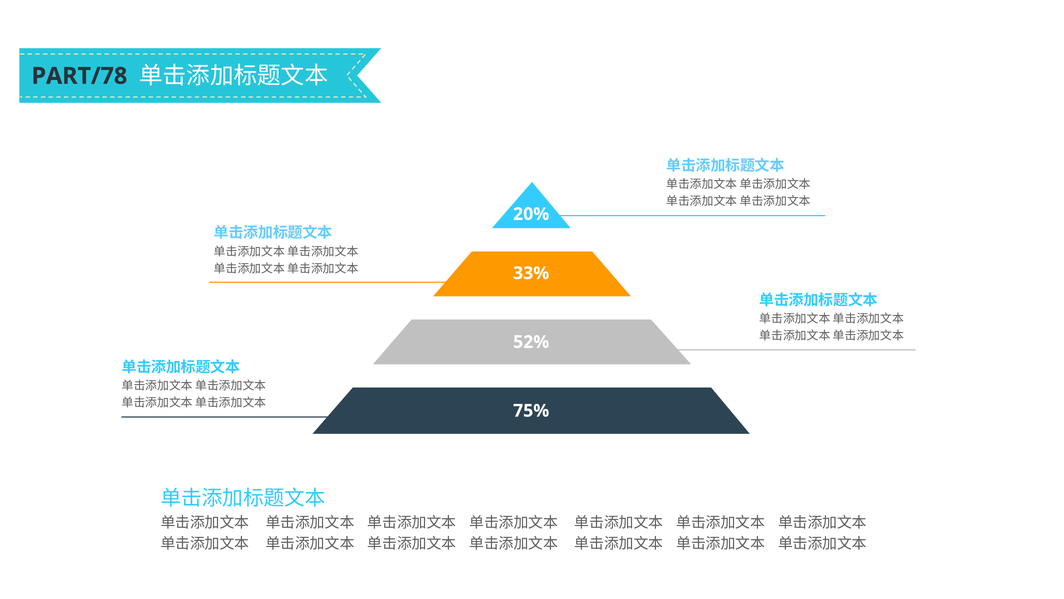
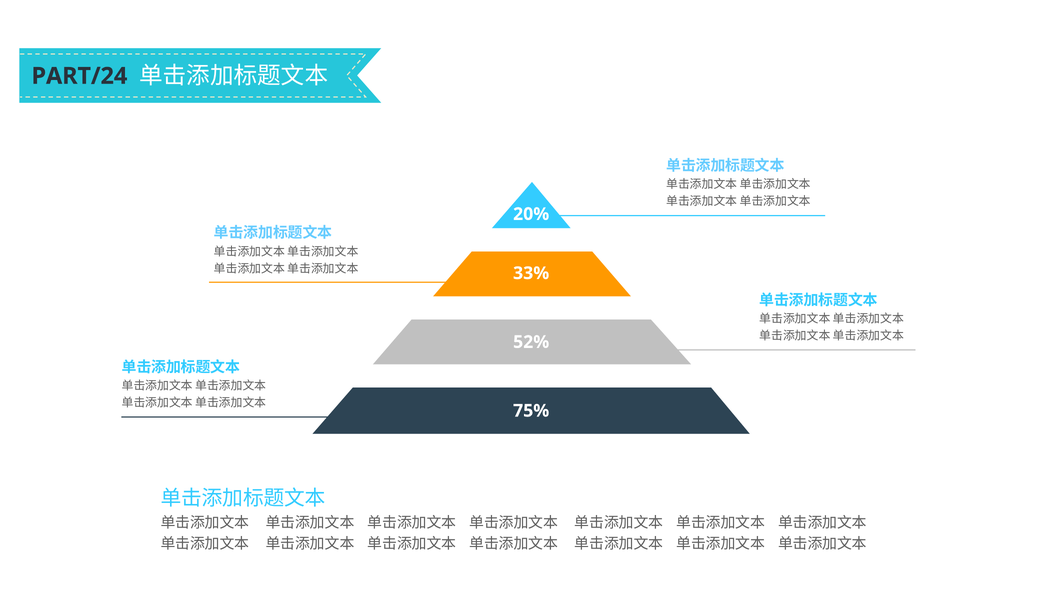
PART/78: PART/78 -> PART/24
